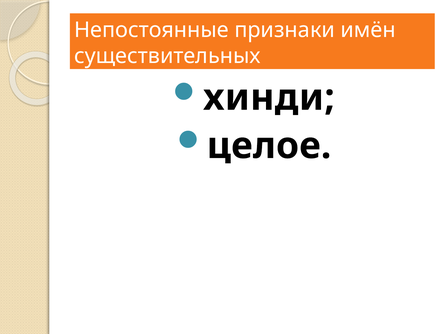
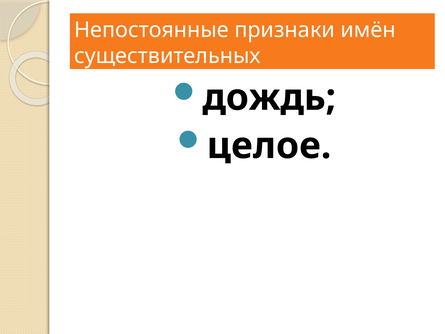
хинди: хинди -> дождь
